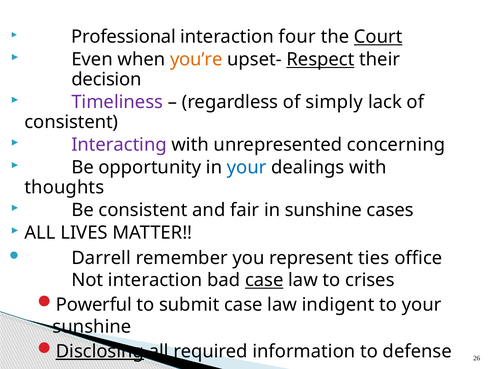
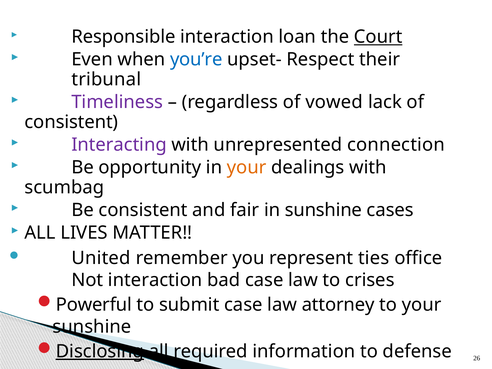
Professional: Professional -> Responsible
four: four -> loan
you’re colour: orange -> blue
Respect underline: present -> none
decision: decision -> tribunal
simply: simply -> vowed
concerning: concerning -> connection
your at (247, 168) colour: blue -> orange
thoughts: thoughts -> scumbag
Darrell: Darrell -> United
case at (264, 280) underline: present -> none
indigent: indigent -> attorney
